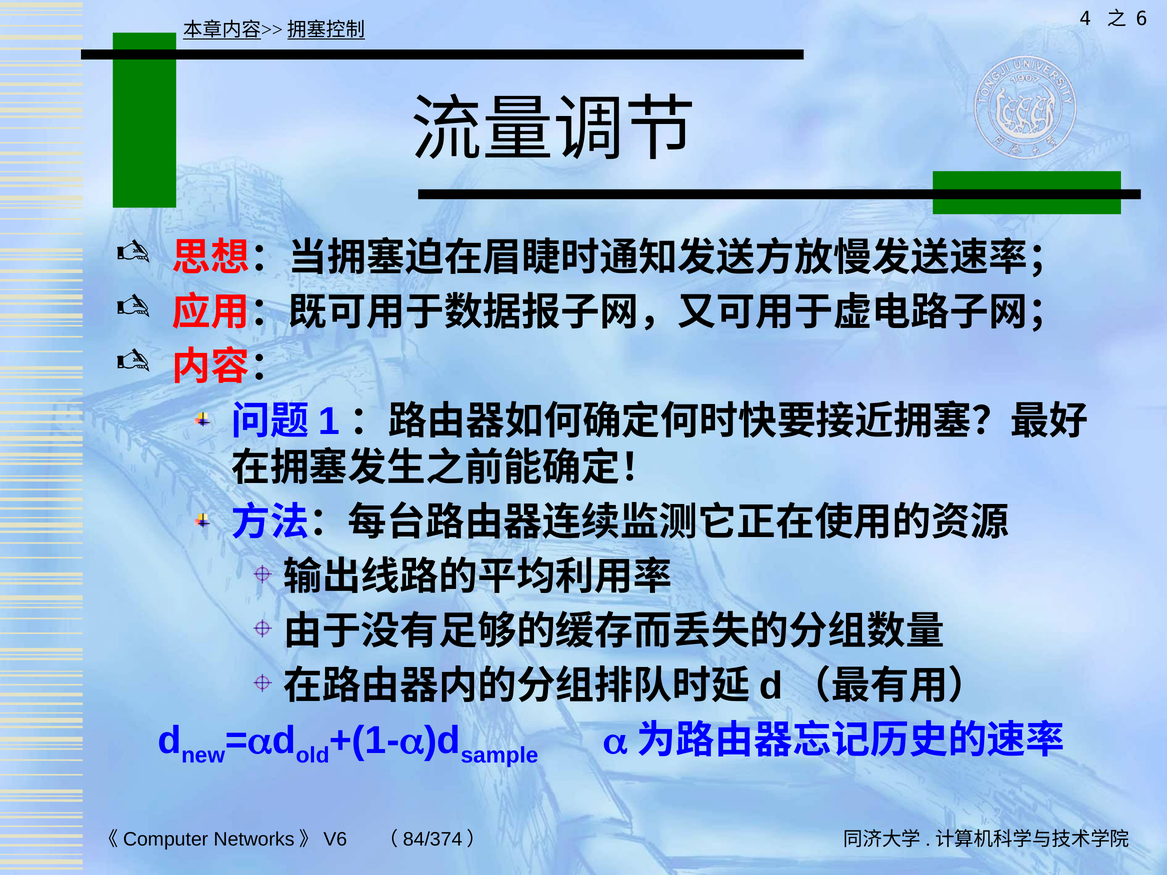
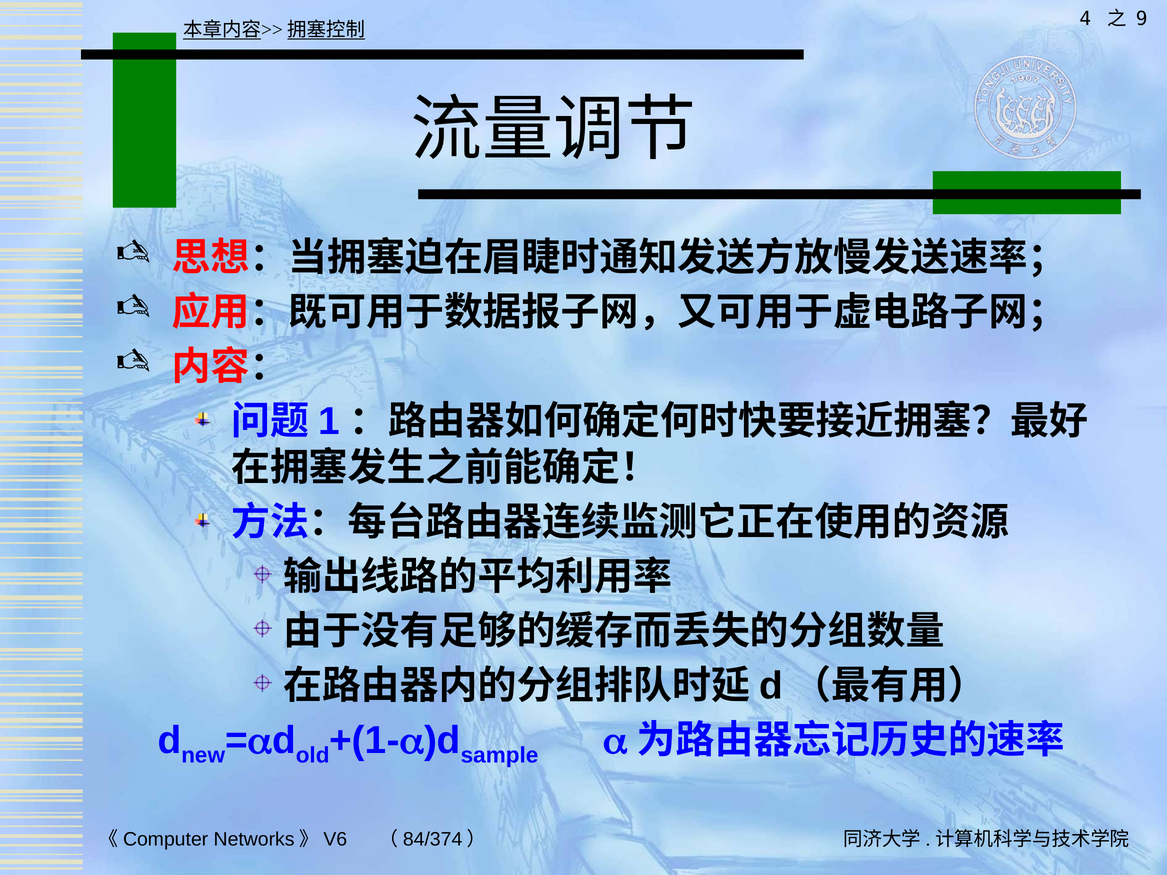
6: 6 -> 9
